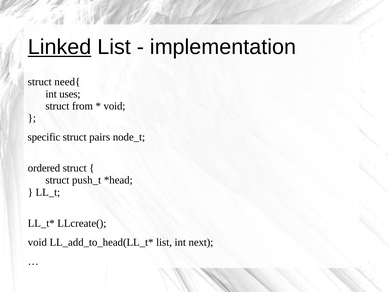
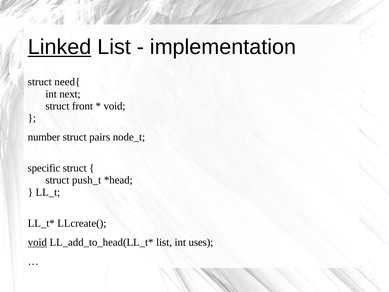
uses: uses -> next
from: from -> front
specific: specific -> number
ordered: ordered -> specific
void at (37, 242) underline: none -> present
next: next -> uses
